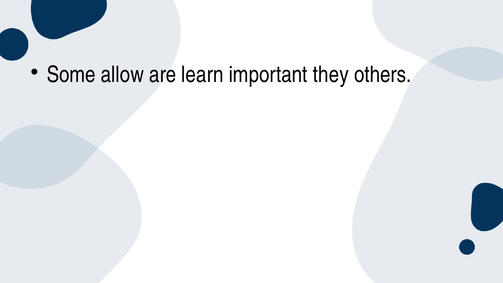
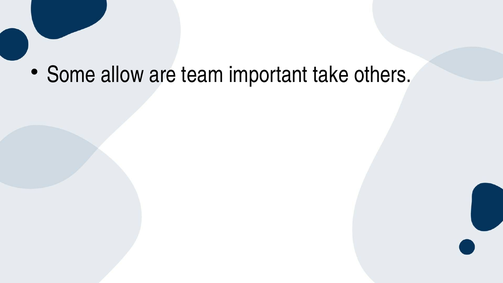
learn: learn -> team
they: they -> take
